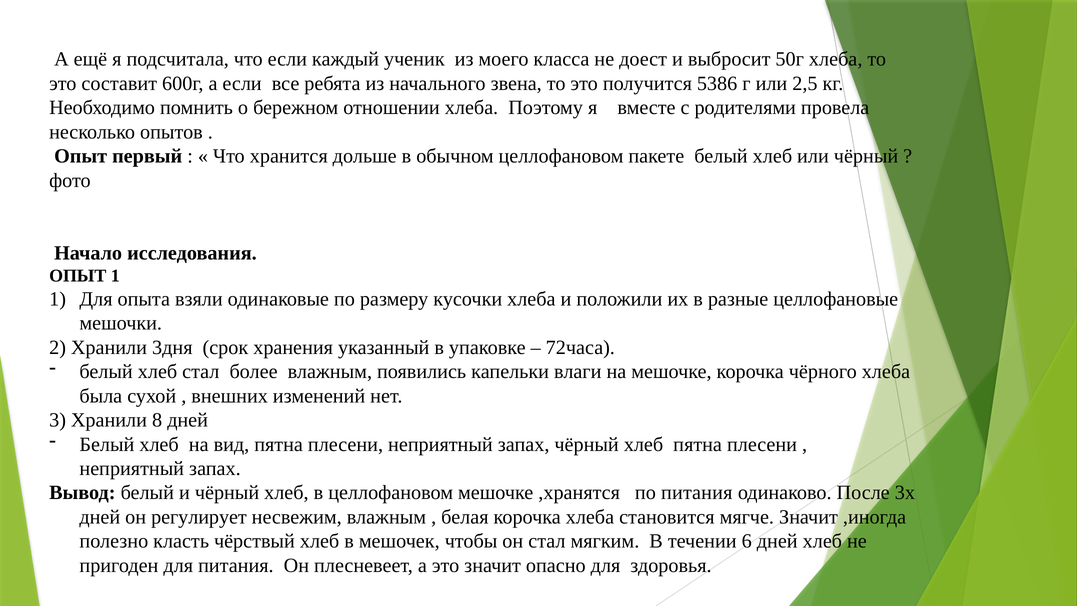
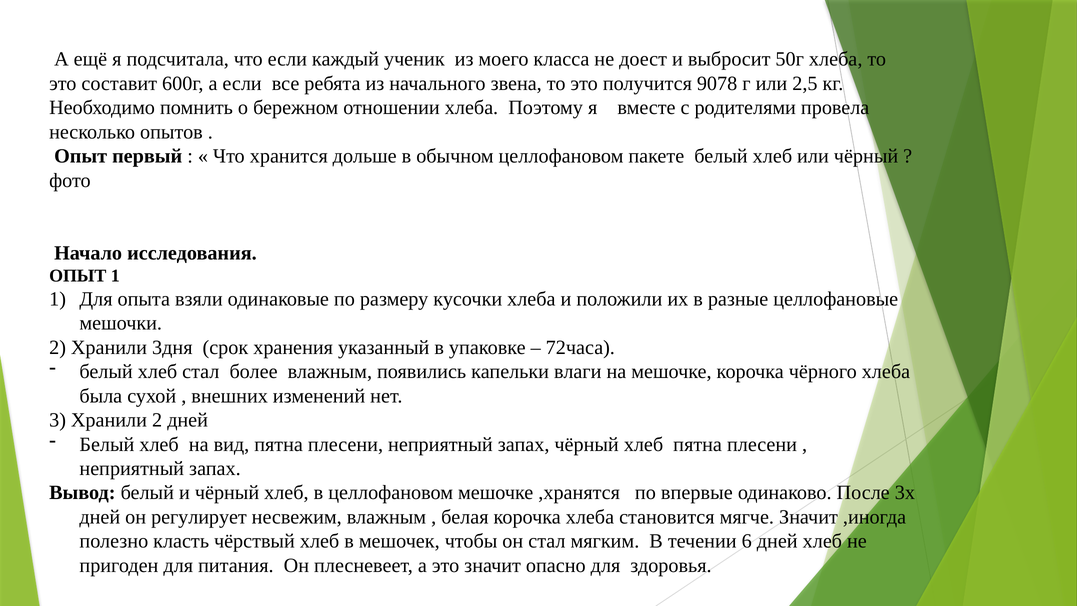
5386: 5386 -> 9078
Хранили 8: 8 -> 2
по питания: питания -> впервые
